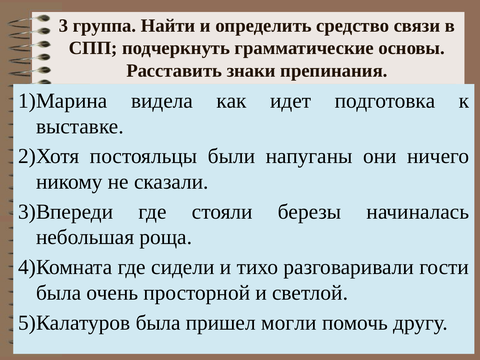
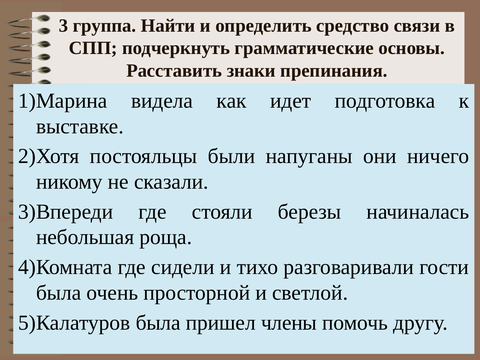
могли: могли -> члены
